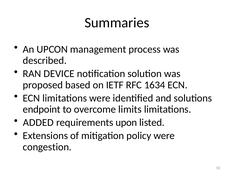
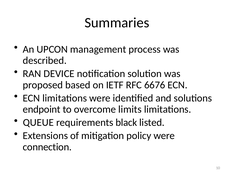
1634: 1634 -> 6676
ADDED: ADDED -> QUEUE
upon: upon -> black
congestion: congestion -> connection
